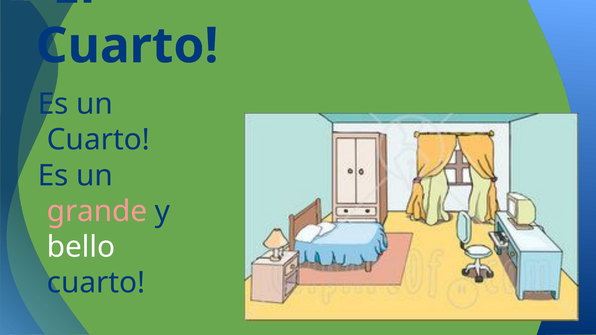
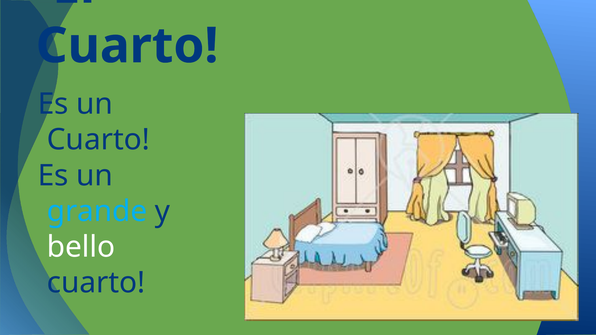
grande colour: pink -> light blue
